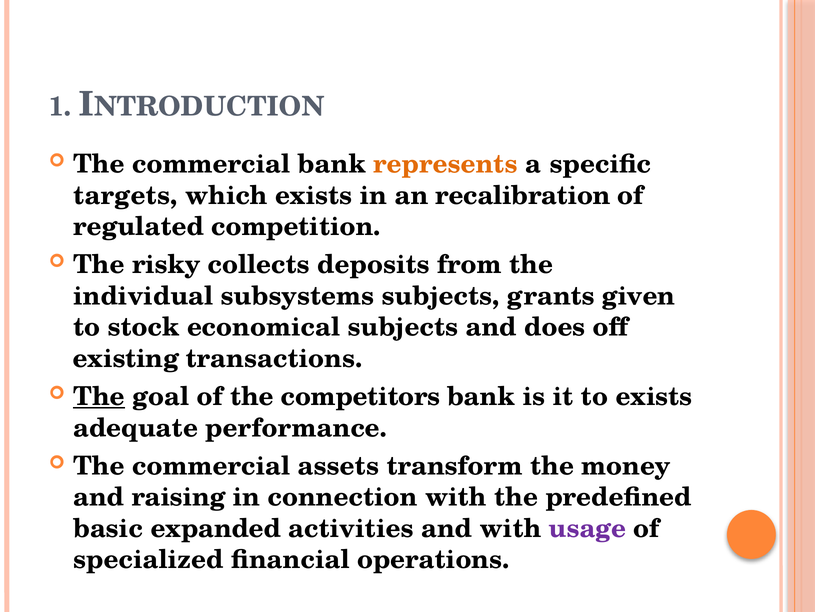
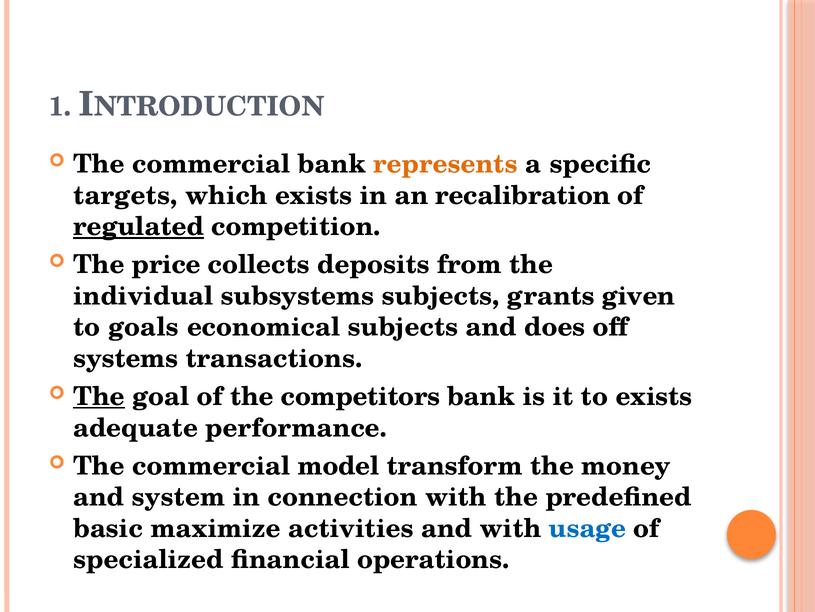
regulated underline: none -> present
risky: risky -> price
stock: stock -> goals
existing: existing -> systems
assets: assets -> model
raising: raising -> system
expanded: expanded -> maximize
usage colour: purple -> blue
